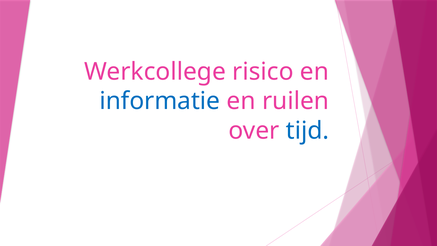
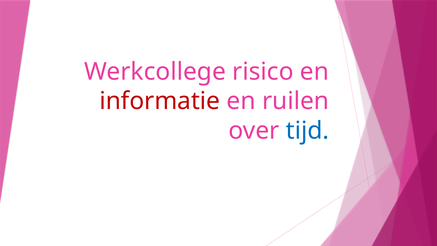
informatie colour: blue -> red
